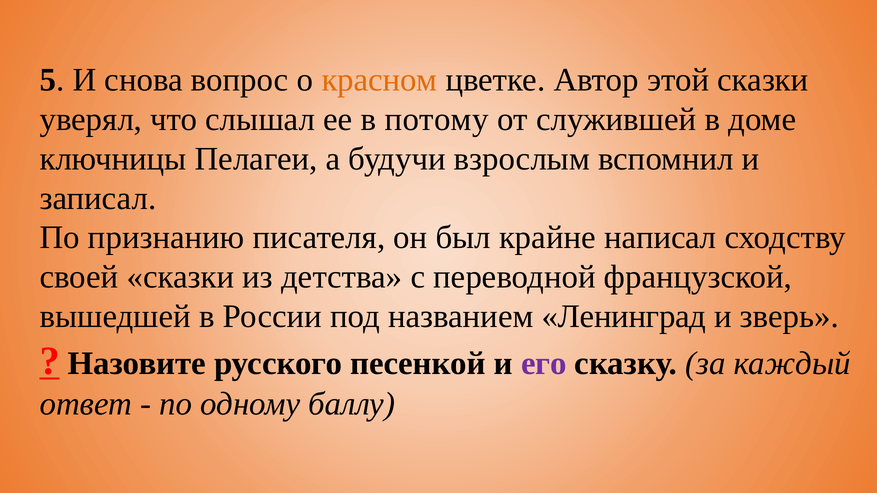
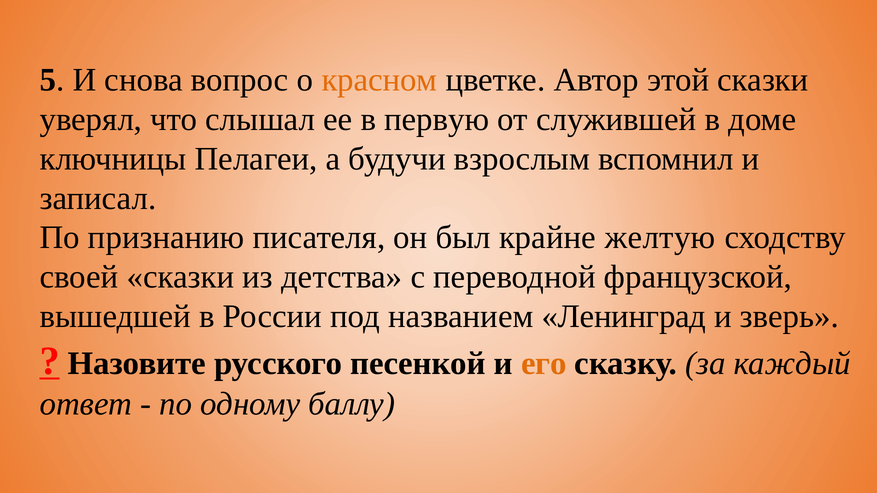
потому: потому -> первую
написал: написал -> желтую
его colour: purple -> orange
